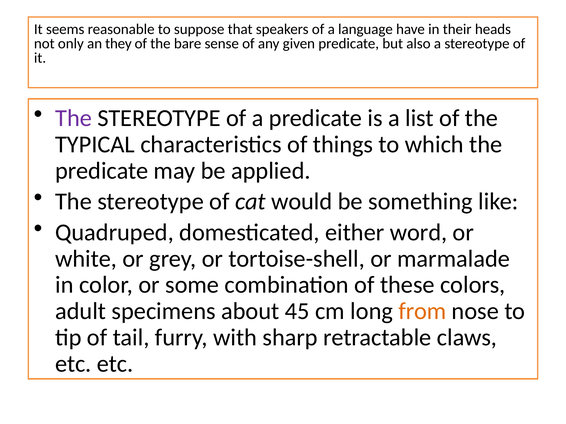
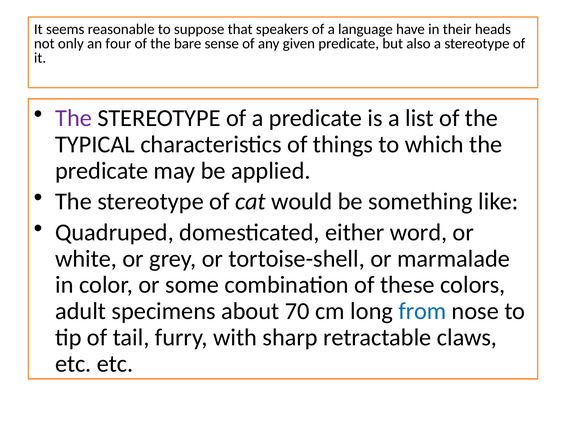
they: they -> four
45: 45 -> 70
from colour: orange -> blue
